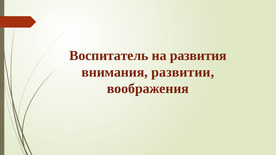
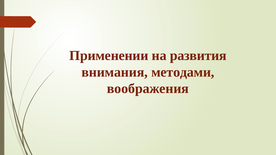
Воспитатель: Воспитатель -> Применении
развитии: развитии -> методами
